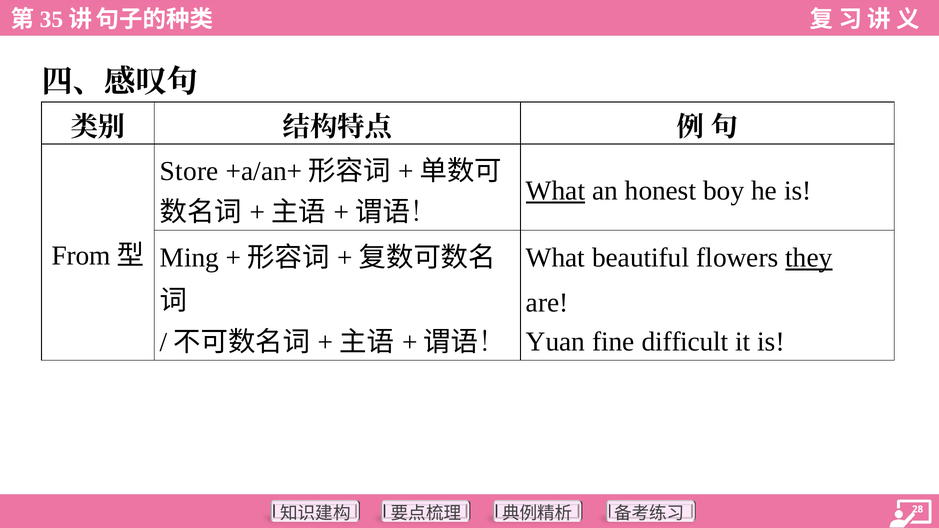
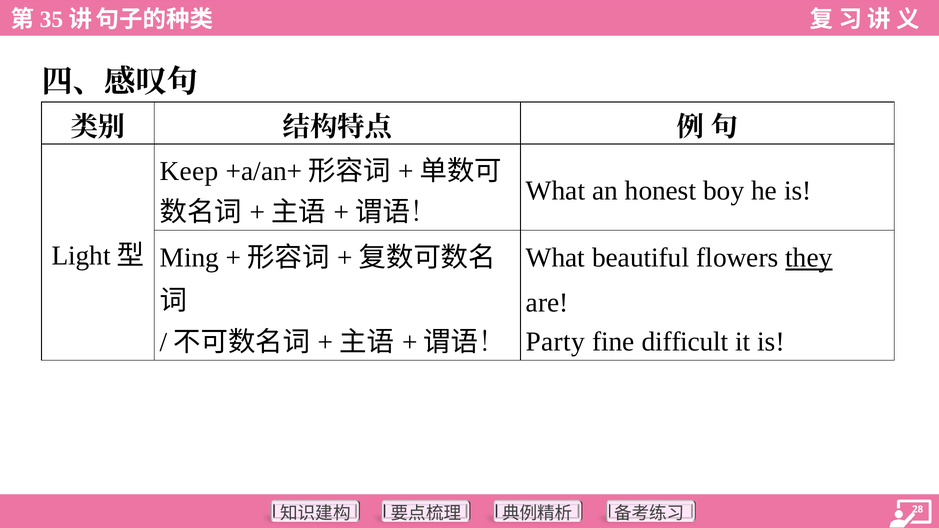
Store: Store -> Keep
What at (556, 191) underline: present -> none
From: From -> Light
Yuan: Yuan -> Party
